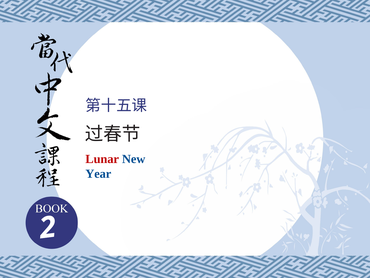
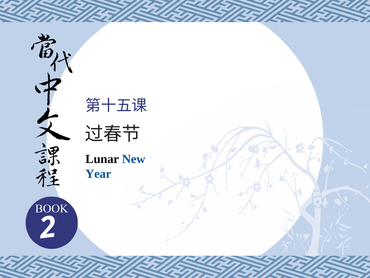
Lunar colour: red -> black
